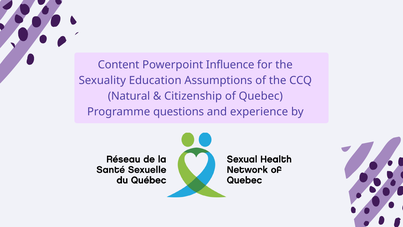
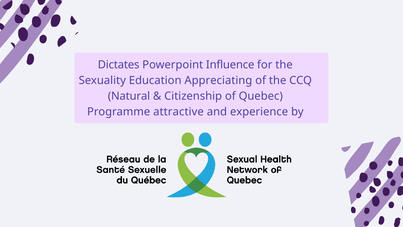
Content: Content -> Dictates
Assumptions: Assumptions -> Appreciating
questions: questions -> attractive
